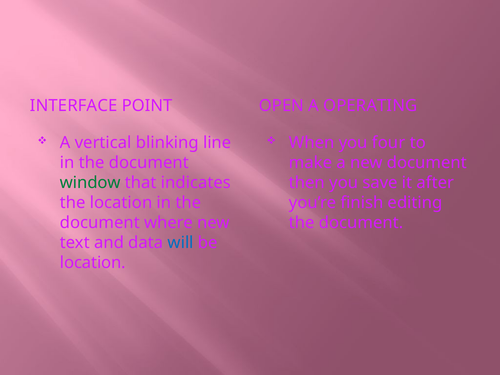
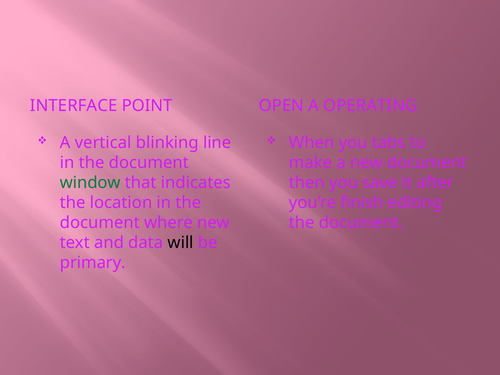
four: four -> tabs
will colour: blue -> black
location at (93, 263): location -> primary
